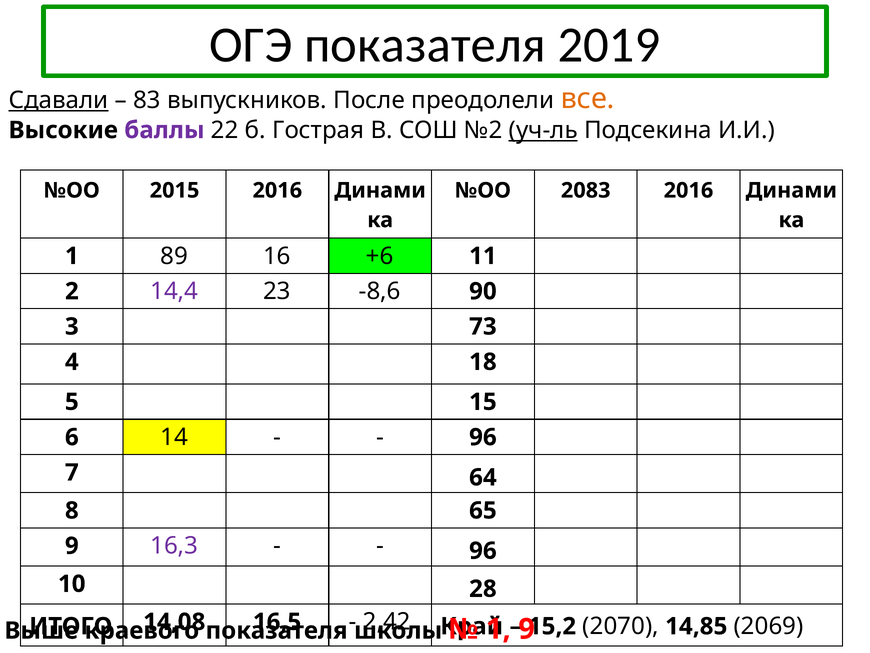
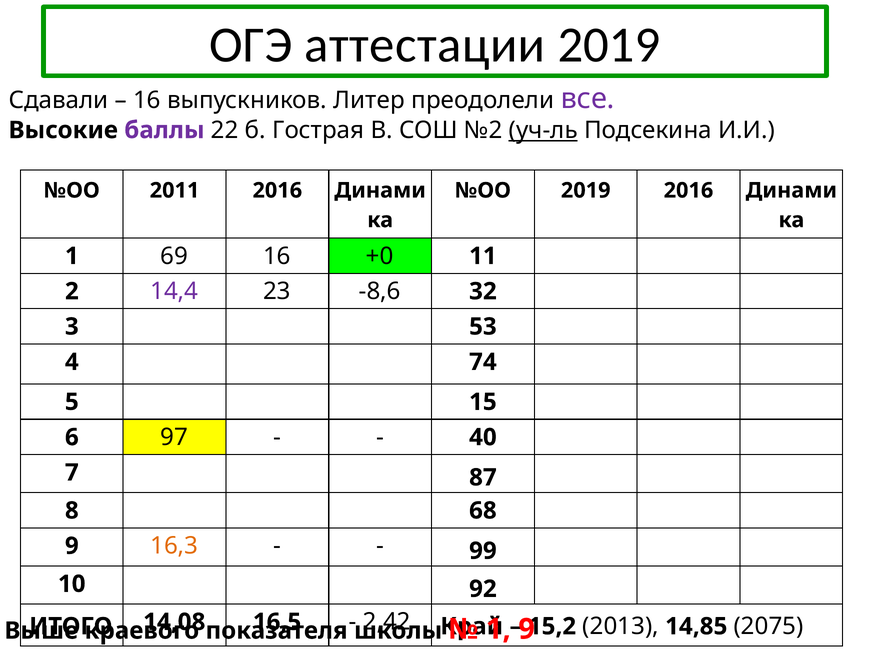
ОГЭ показателя: показателя -> аттестации
Сдавали underline: present -> none
83 at (147, 100): 83 -> 16
После: После -> Литер
все colour: orange -> purple
2015: 2015 -> 2011
№ОО 2083: 2083 -> 2019
89: 89 -> 69
+6: +6 -> +0
90: 90 -> 32
73: 73 -> 53
18: 18 -> 74
14: 14 -> 97
96 at (483, 437): 96 -> 40
64: 64 -> 87
65: 65 -> 68
16,3 colour: purple -> orange
96 at (483, 550): 96 -> 99
28: 28 -> 92
2070: 2070 -> 2013
2069: 2069 -> 2075
